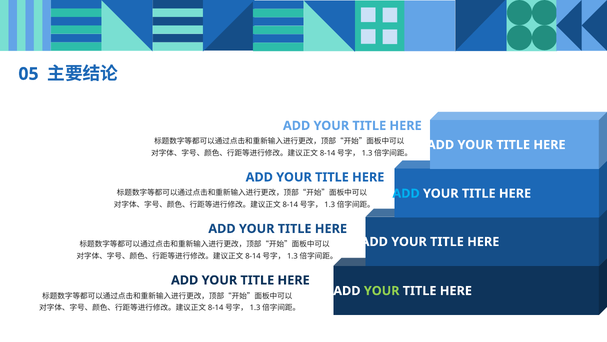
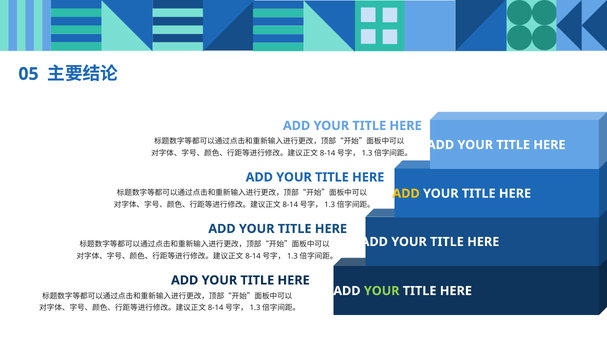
ADD at (406, 193) colour: light blue -> yellow
